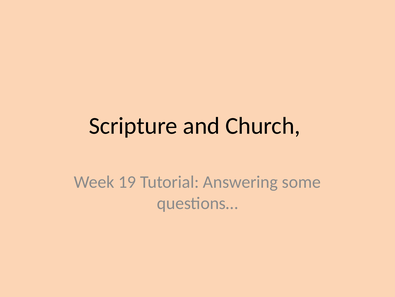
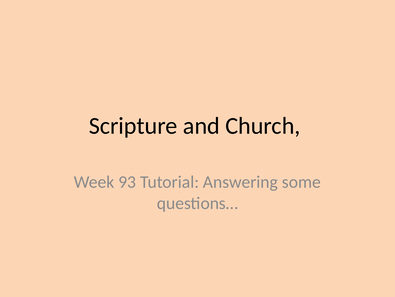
19: 19 -> 93
